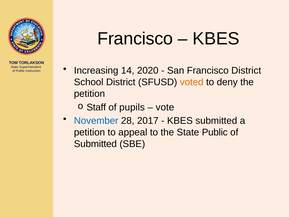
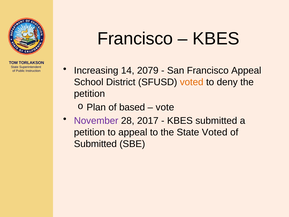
2020: 2020 -> 2079
Francisco District: District -> Appeal
Staff: Staff -> Plan
pupils: pupils -> based
November colour: blue -> purple
State Public: Public -> Voted
